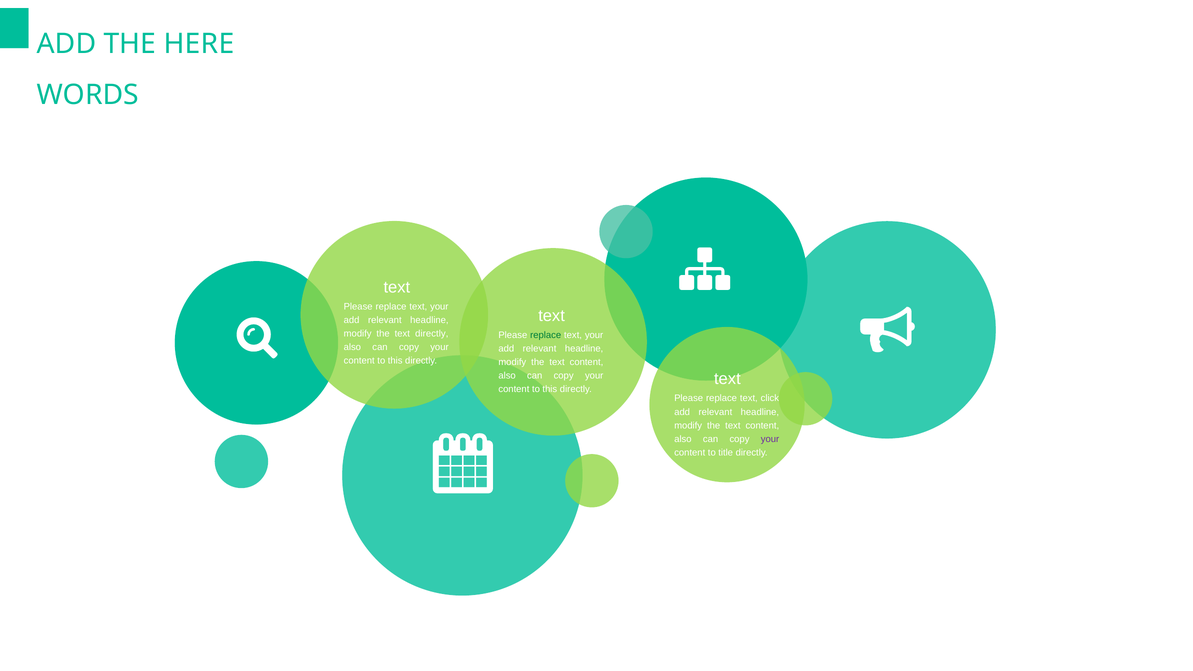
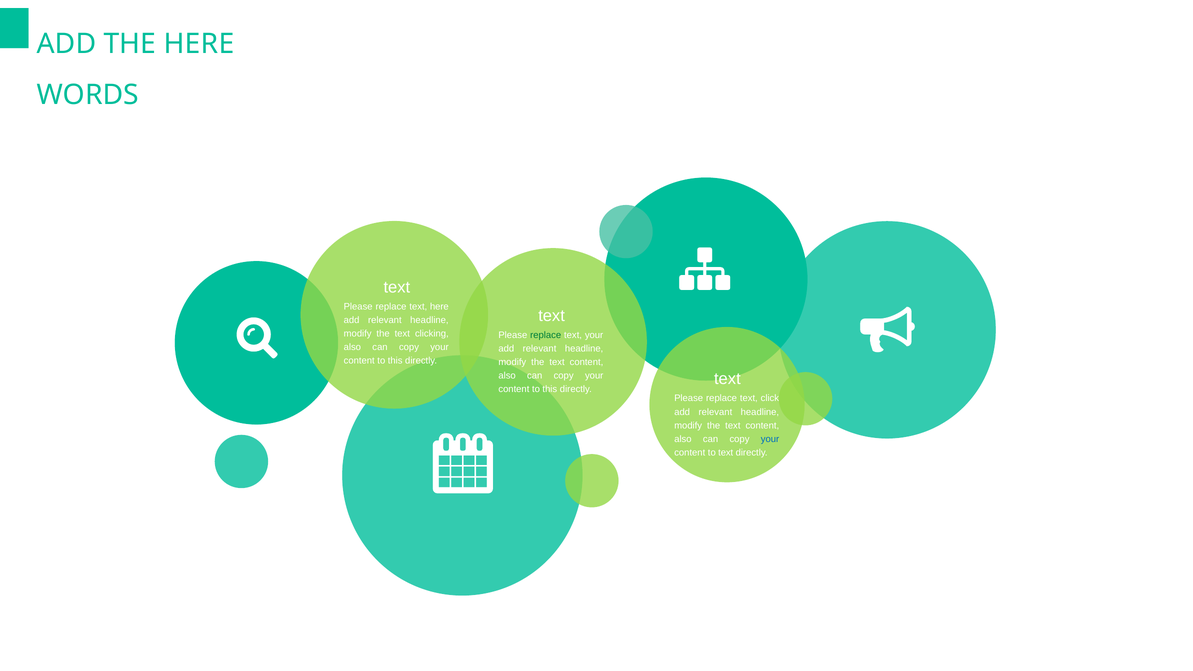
your at (439, 306): your -> here
text directly: directly -> clicking
your at (770, 439) colour: purple -> blue
to title: title -> text
